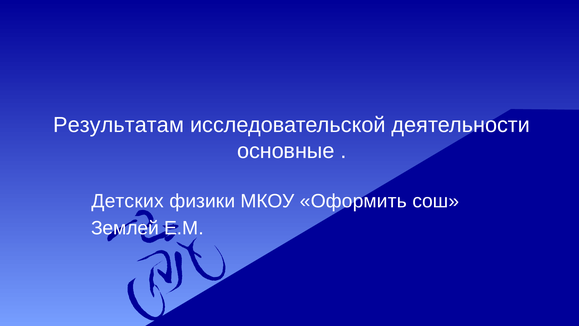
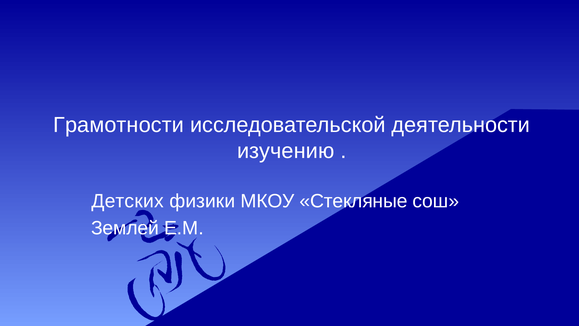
Результатам: Результатам -> Грамотности
основные: основные -> изучению
Оформить: Оформить -> Стекляные
